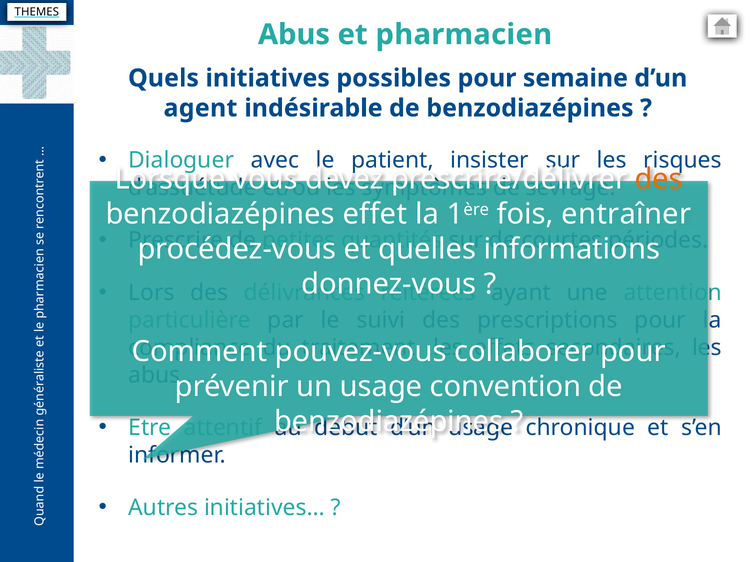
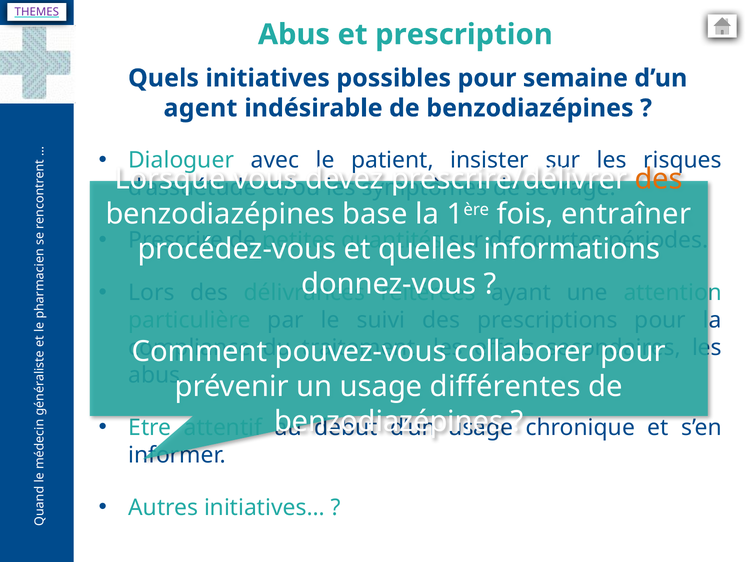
THEMES colour: black -> purple
pharmacien: pharmacien -> prescription
effet: effet -> base
convention: convention -> différentes
